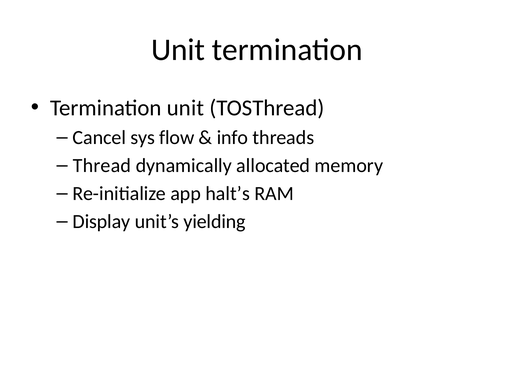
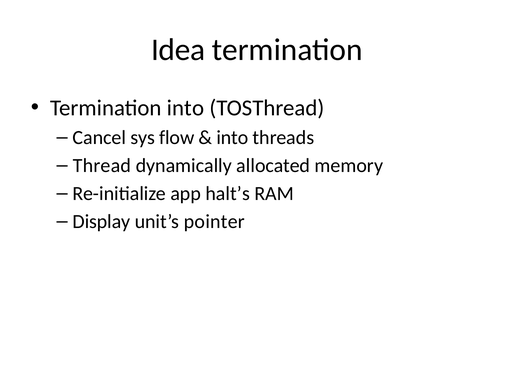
Unit at (178, 50): Unit -> Idea
Termination unit: unit -> into
info at (232, 137): info -> into
yielding: yielding -> pointer
